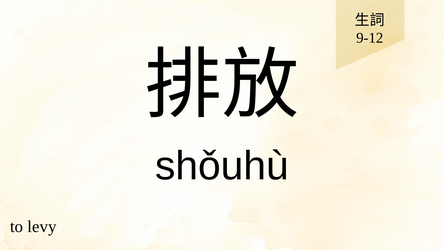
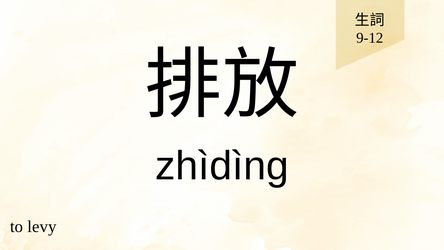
shǒuhù: shǒuhù -> zhìdìng
